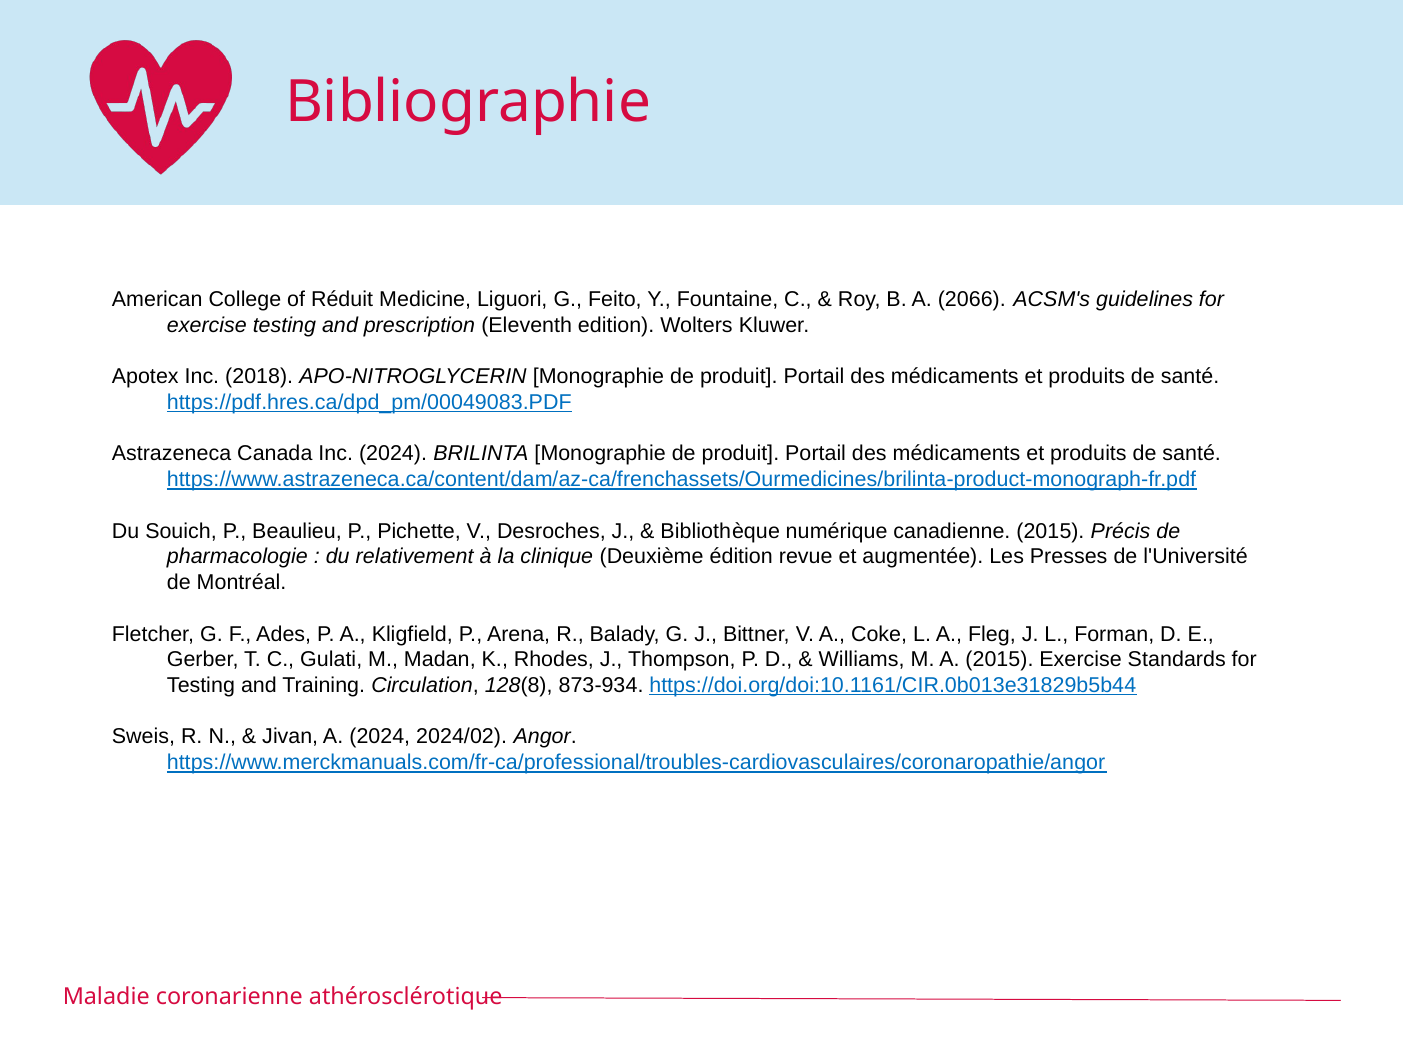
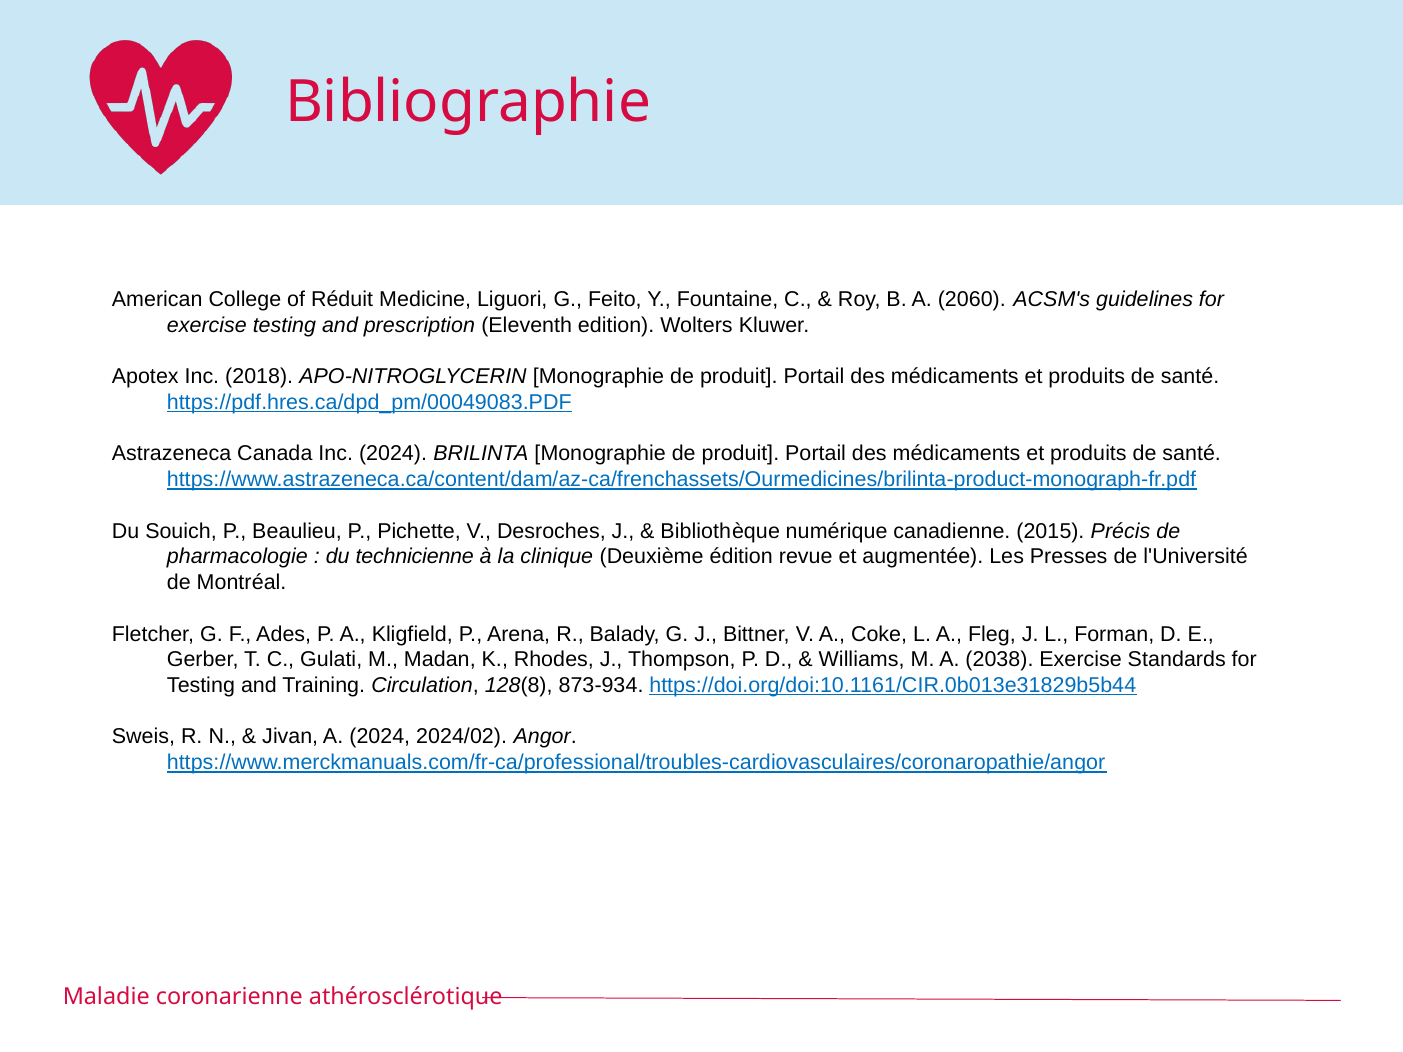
2066: 2066 -> 2060
relativement: relativement -> technicienne
A 2015: 2015 -> 2038
